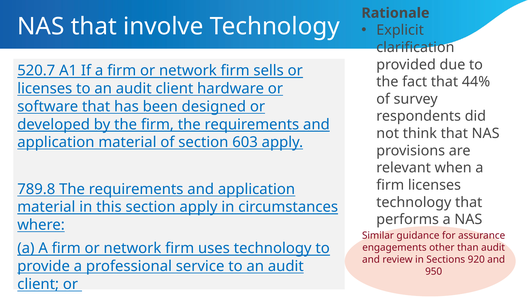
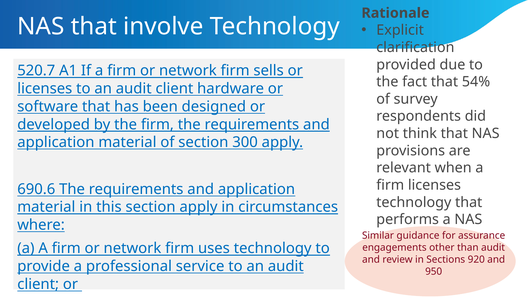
44%: 44% -> 54%
603: 603 -> 300
789.8: 789.8 -> 690.6
